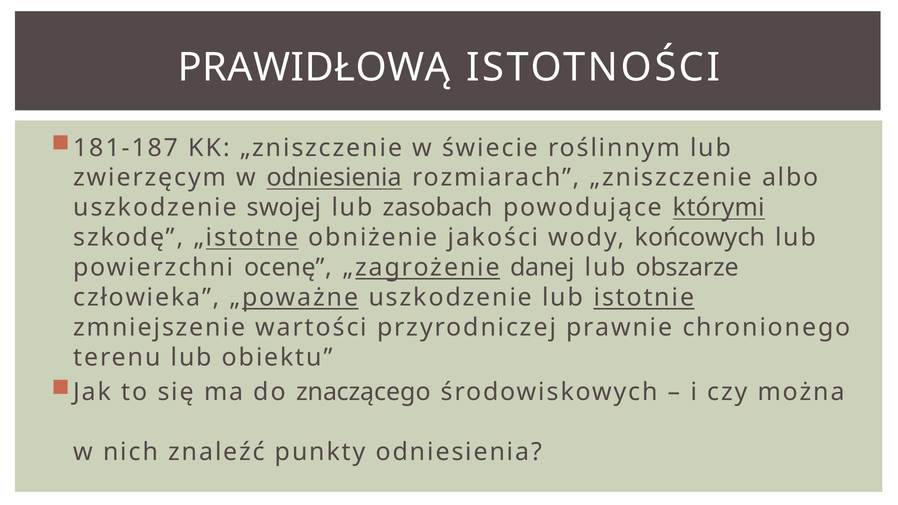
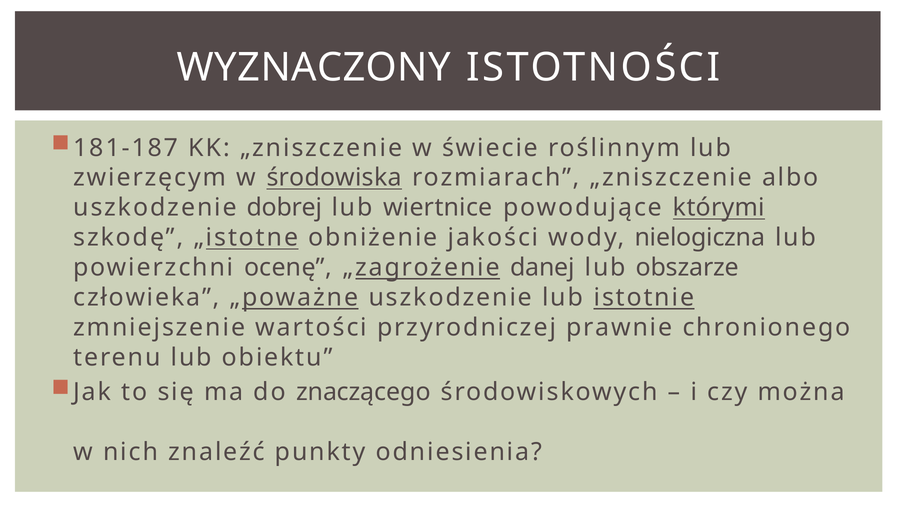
PRAWIDŁOWĄ: PRAWIDŁOWĄ -> WYZNACZONY
w odniesienia: odniesienia -> środowiska
swojej: swojej -> dobrej
zasobach: zasobach -> wiertnice
końcowych: końcowych -> nielogiczna
